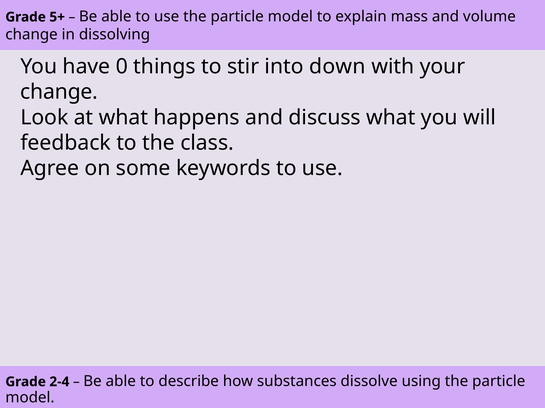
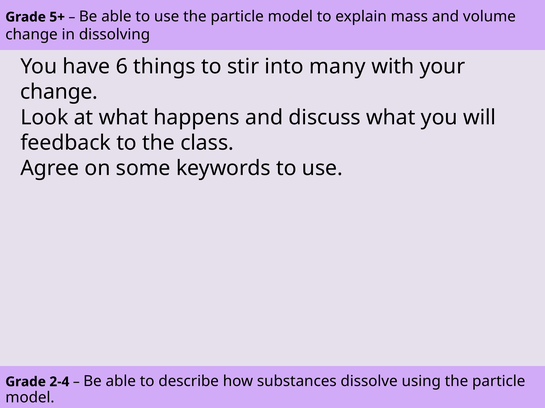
0: 0 -> 6
down: down -> many
